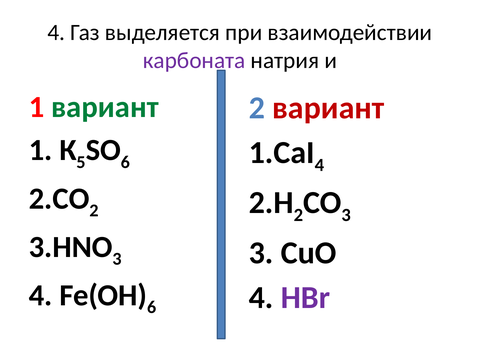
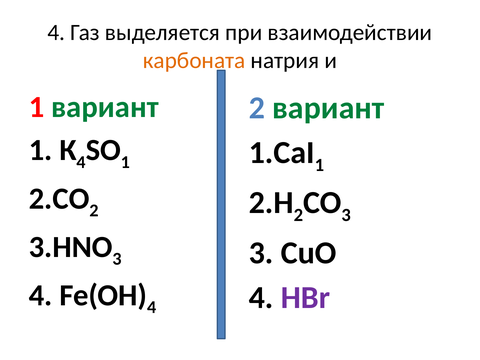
карбоната colour: purple -> orange
вариант at (328, 108) colour: red -> green
5 at (81, 162): 5 -> 4
6 at (126, 162): 6 -> 1
4 at (319, 165): 4 -> 1
6 at (152, 307): 6 -> 4
